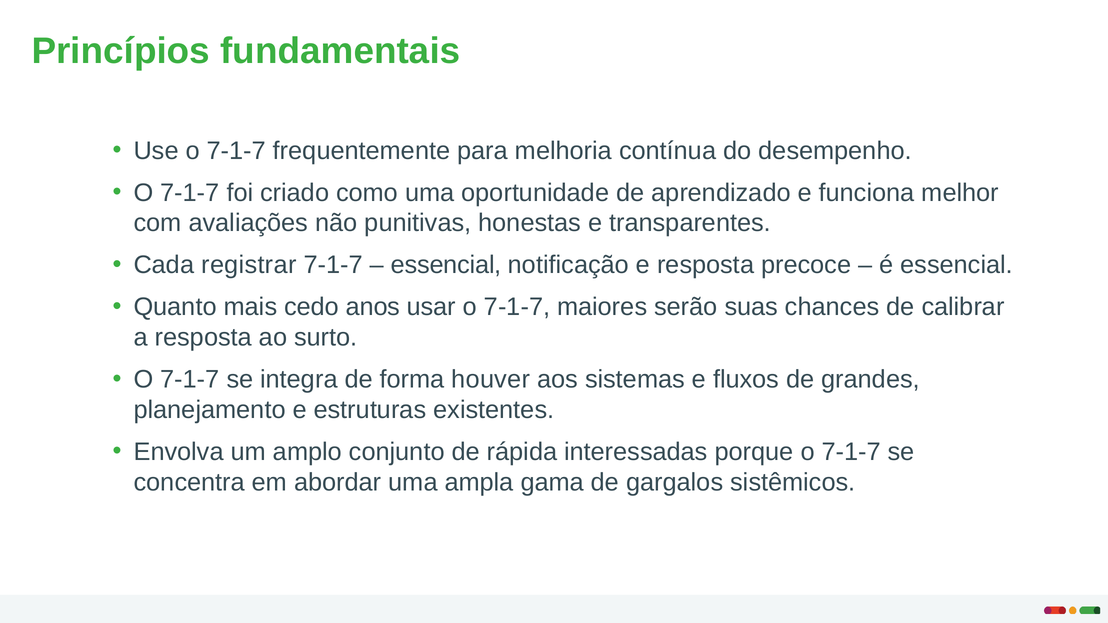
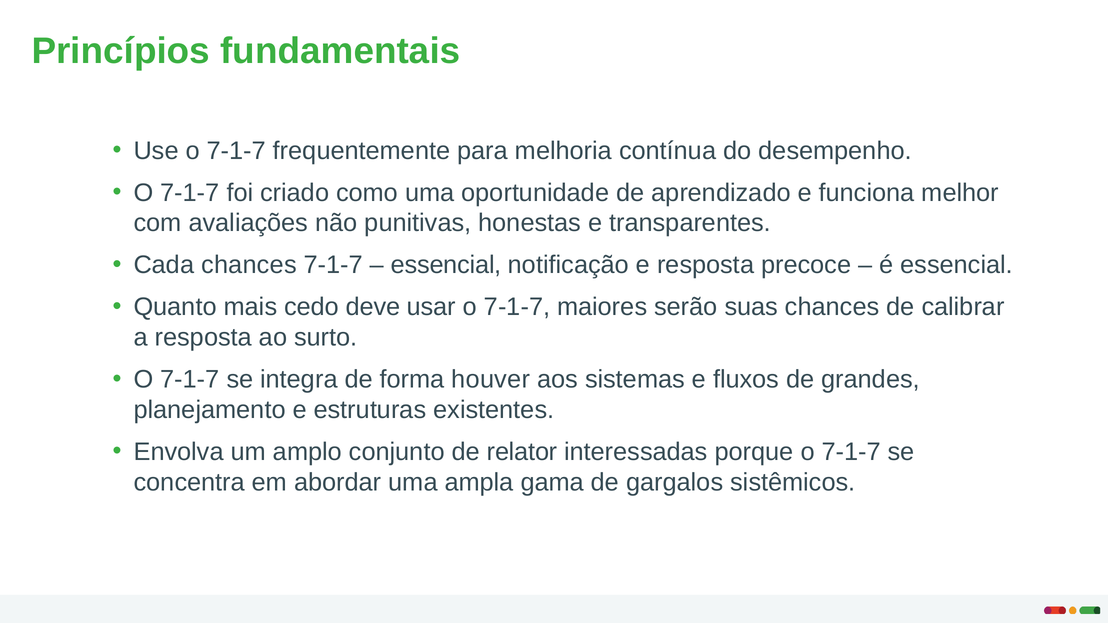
Cada registrar: registrar -> chances
anos: anos -> deve
rápida: rápida -> relator
